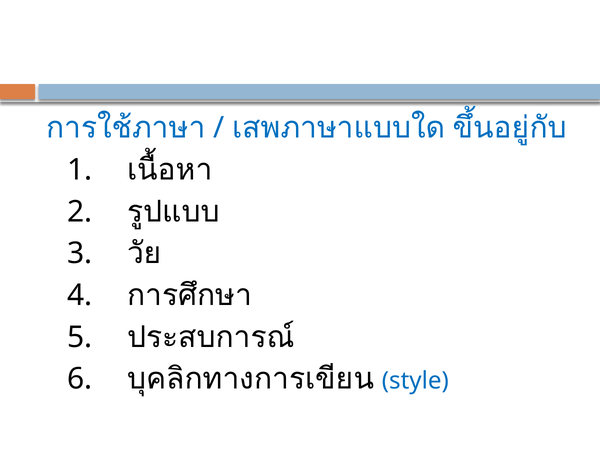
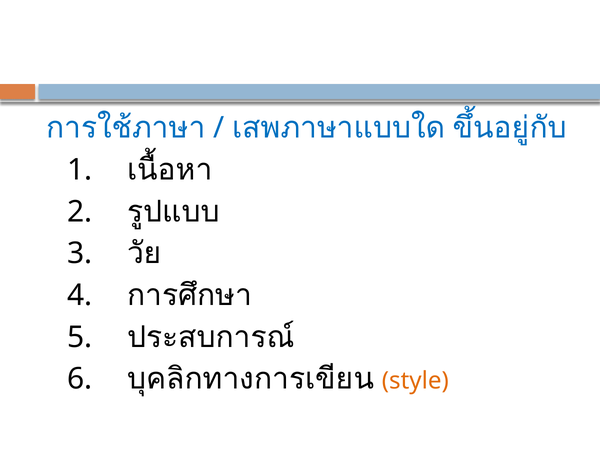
style colour: blue -> orange
